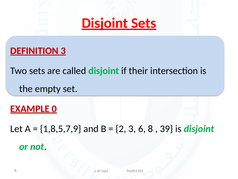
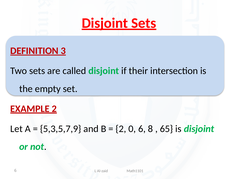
EXAMPLE 0: 0 -> 2
1,8,5,7,9: 1,8,5,7,9 -> 5,3,5,7,9
2 3: 3 -> 0
39: 39 -> 65
